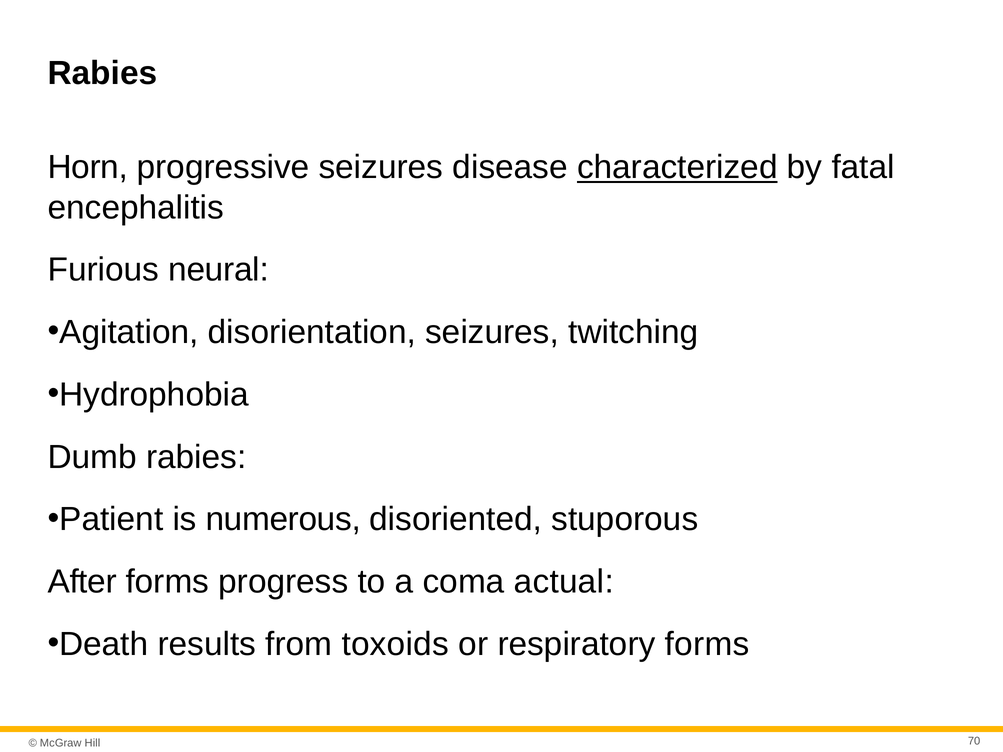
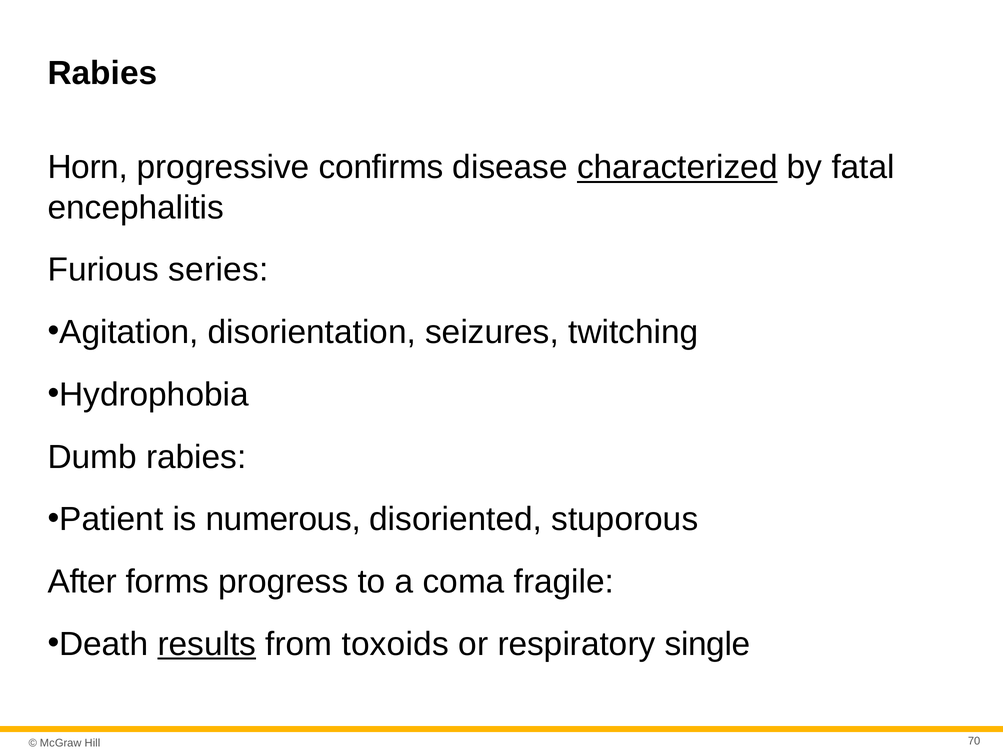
progressive seizures: seizures -> confirms
neural: neural -> series
actual: actual -> fragile
results underline: none -> present
respiratory forms: forms -> single
